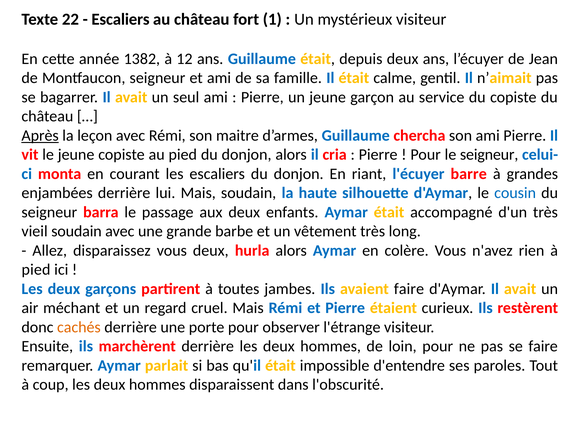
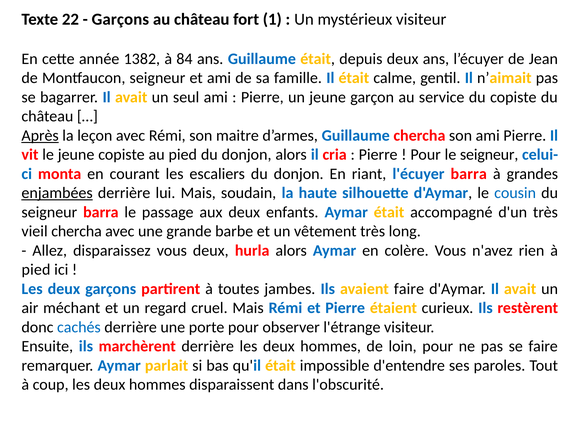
Escaliers at (121, 19): Escaliers -> Garçons
12: 12 -> 84
l'écuyer barre: barre -> barra
enjambées underline: none -> present
vieil soudain: soudain -> chercha
cachés colour: orange -> blue
